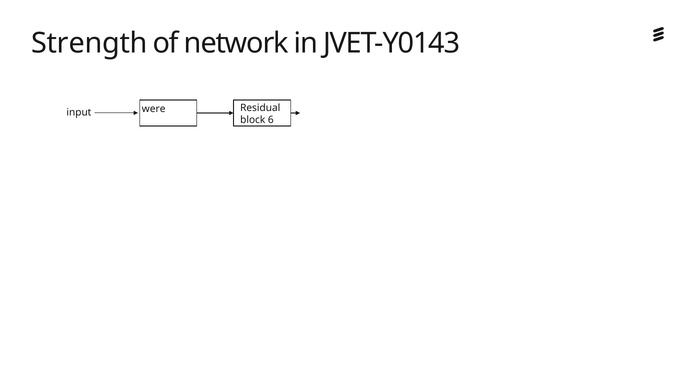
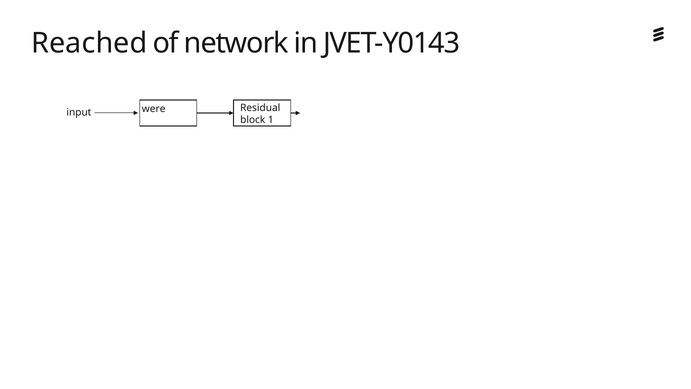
Strength: Strength -> Reached
6: 6 -> 1
